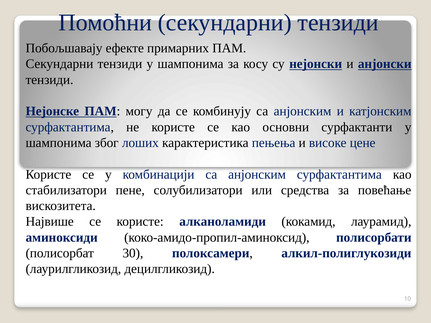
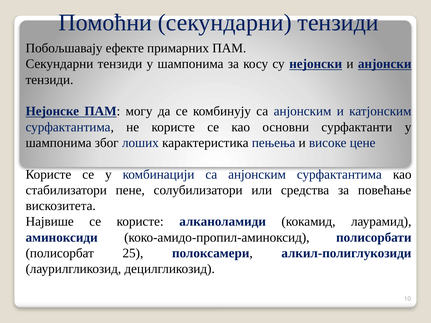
30: 30 -> 25
